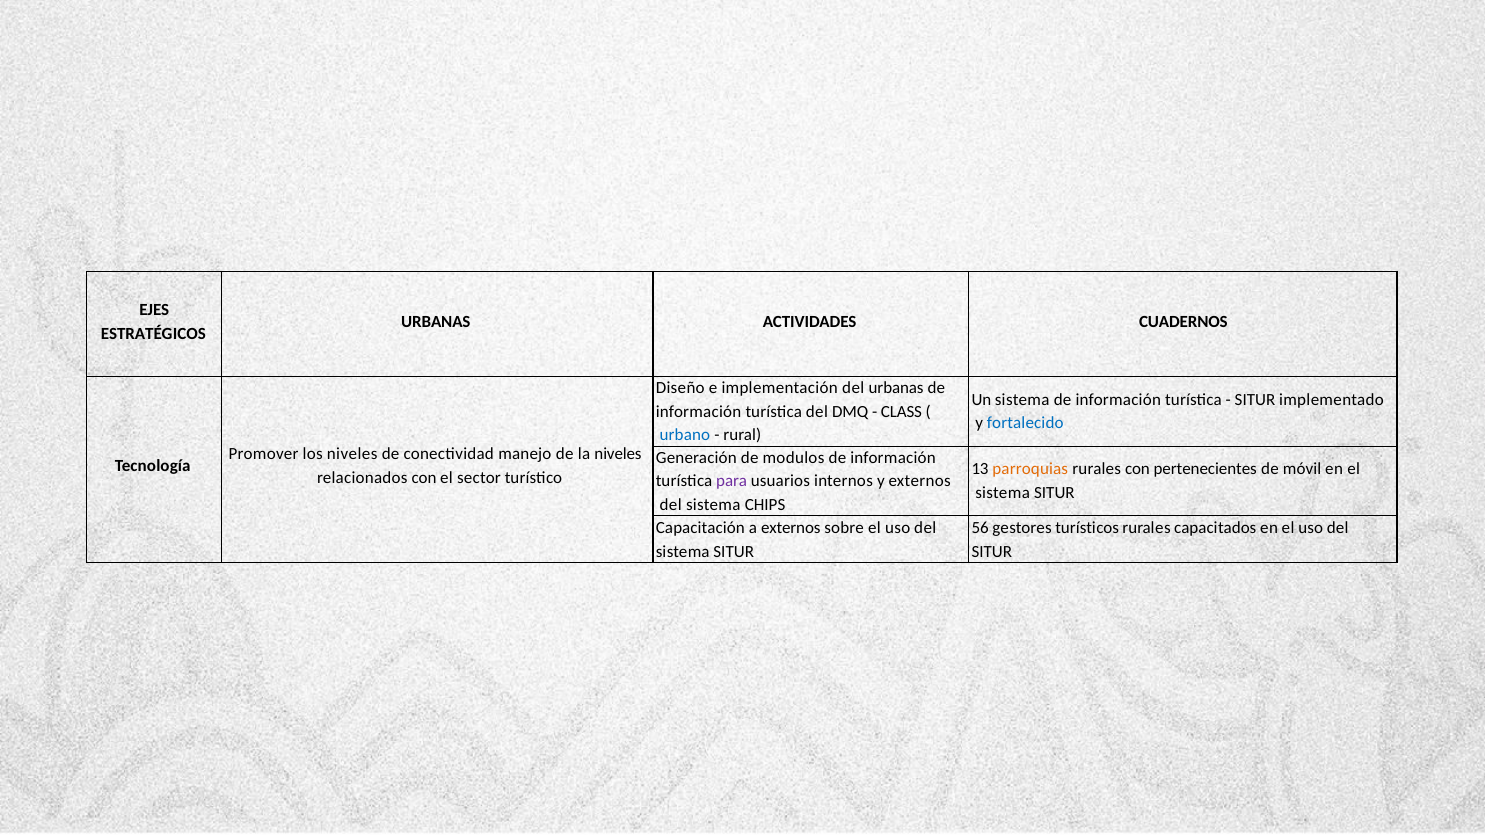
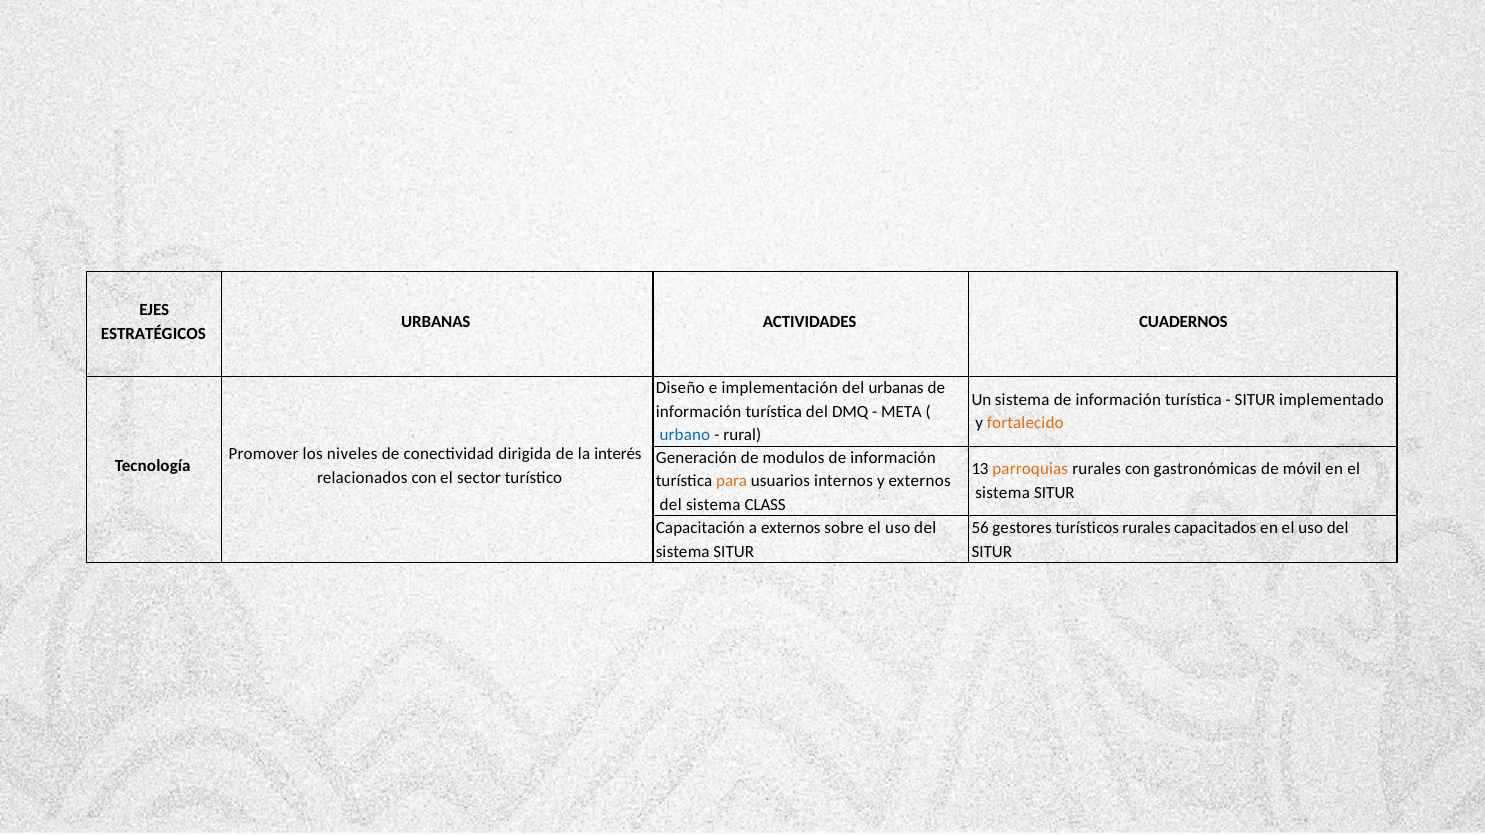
CLASS: CLASS -> META
fortalecido colour: blue -> orange
manejo: manejo -> dirigida
la niveles: niveles -> interés
pertenecientes: pertenecientes -> gastronómicas
para colour: purple -> orange
CHIPS: CHIPS -> CLASS
